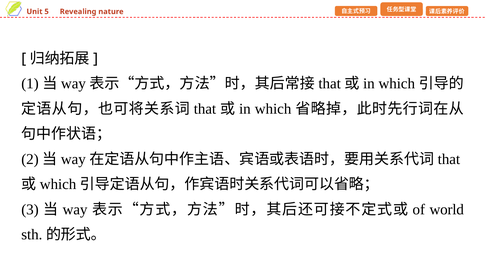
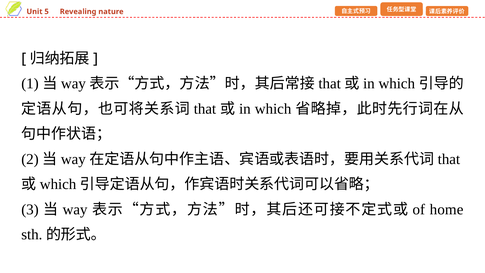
world: world -> home
